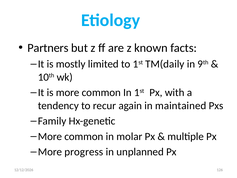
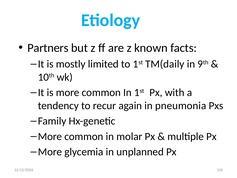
maintained: maintained -> pneumonia
progress: progress -> glycemia
